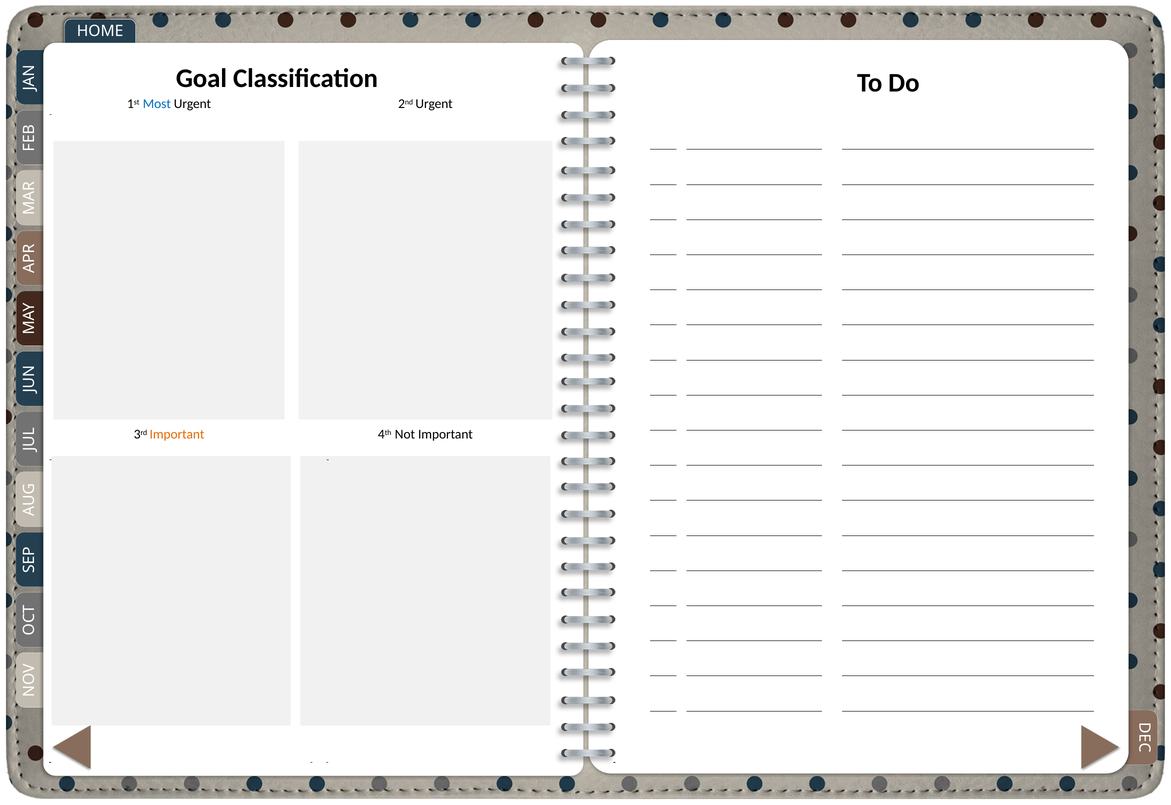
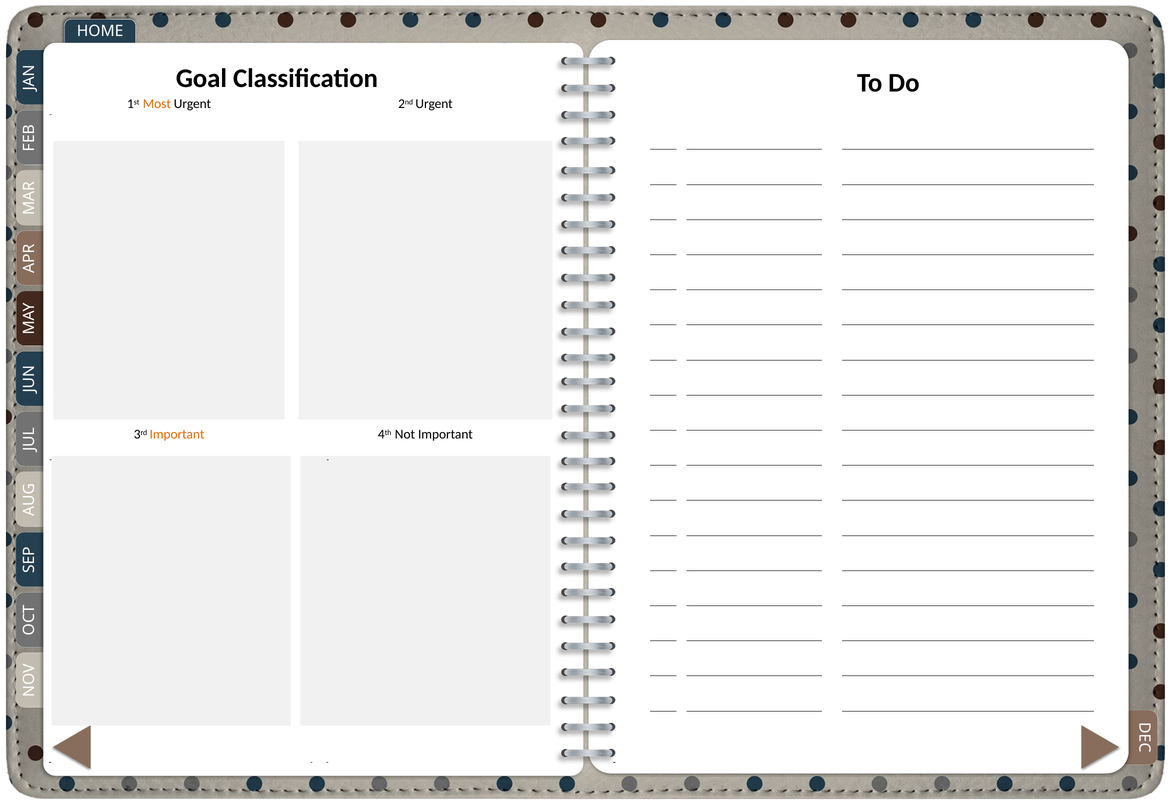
Most colour: blue -> orange
